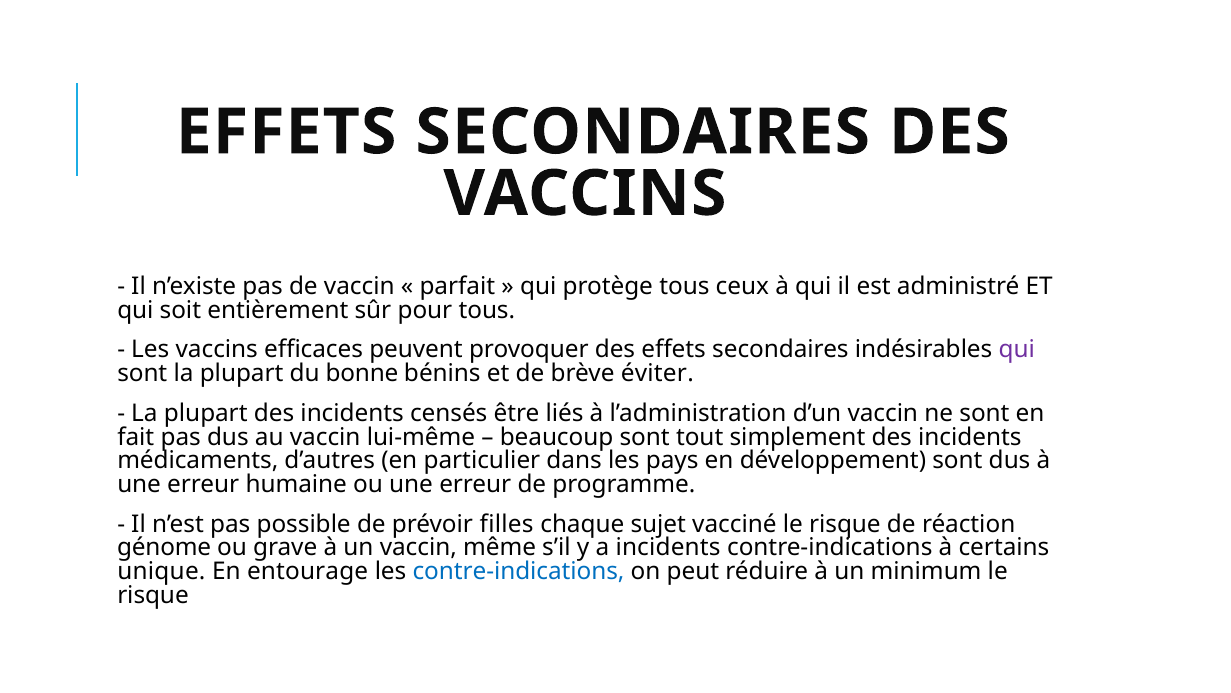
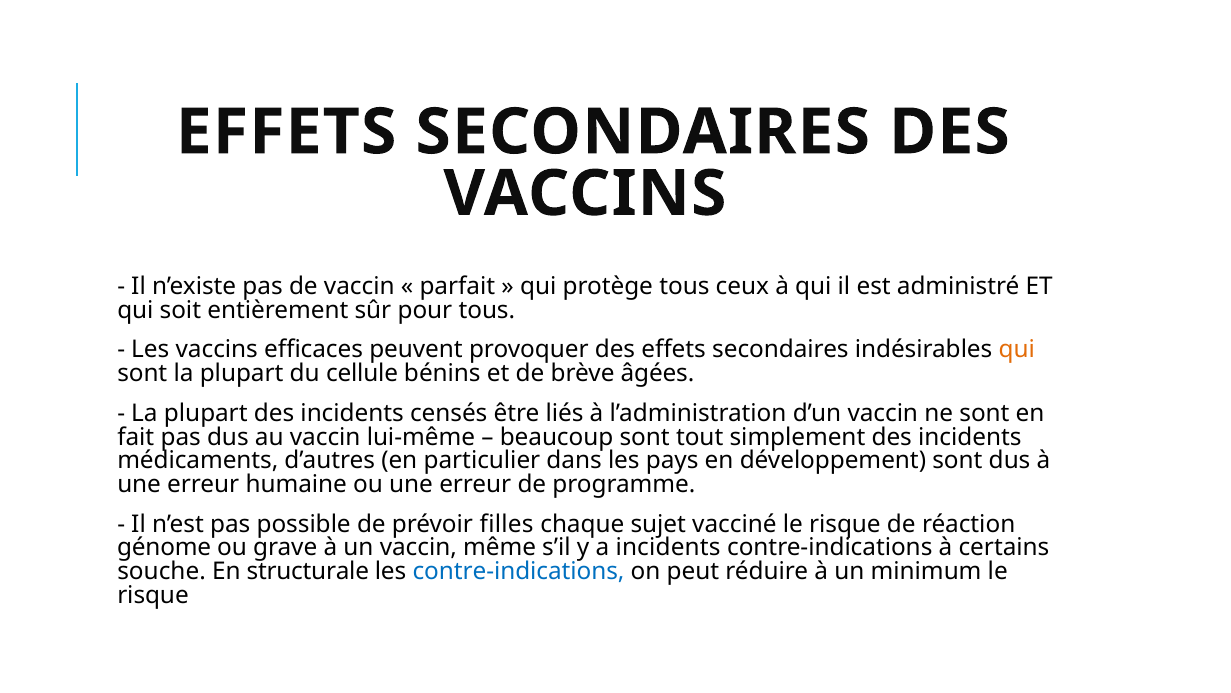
qui at (1017, 350) colour: purple -> orange
bonne: bonne -> cellule
éviter: éviter -> âgées
unique: unique -> souche
entourage: entourage -> structurale
